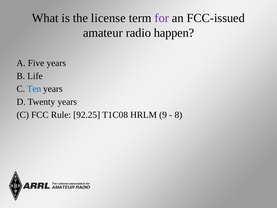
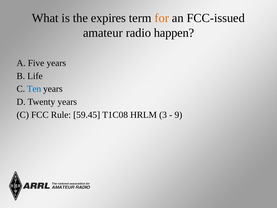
license: license -> expires
for colour: purple -> orange
92.25: 92.25 -> 59.45
9: 9 -> 3
8: 8 -> 9
